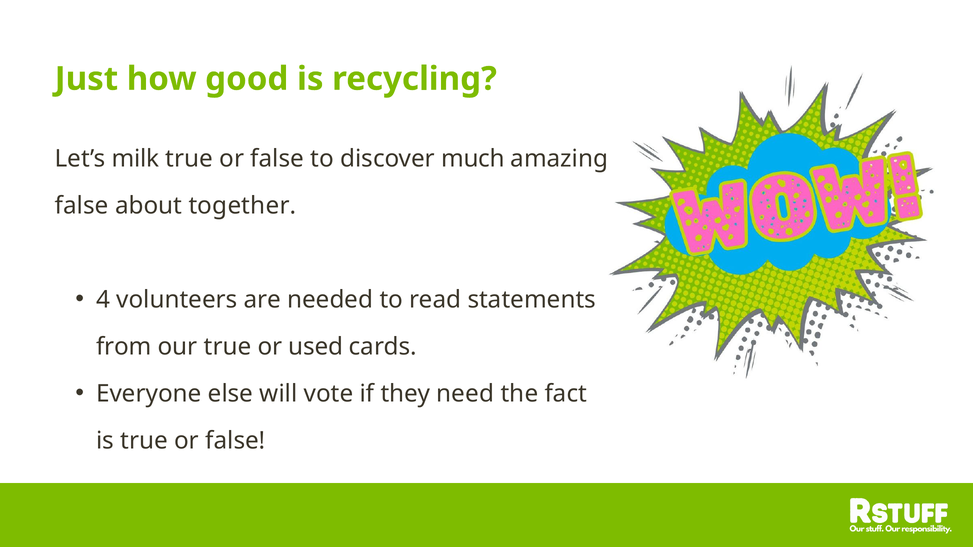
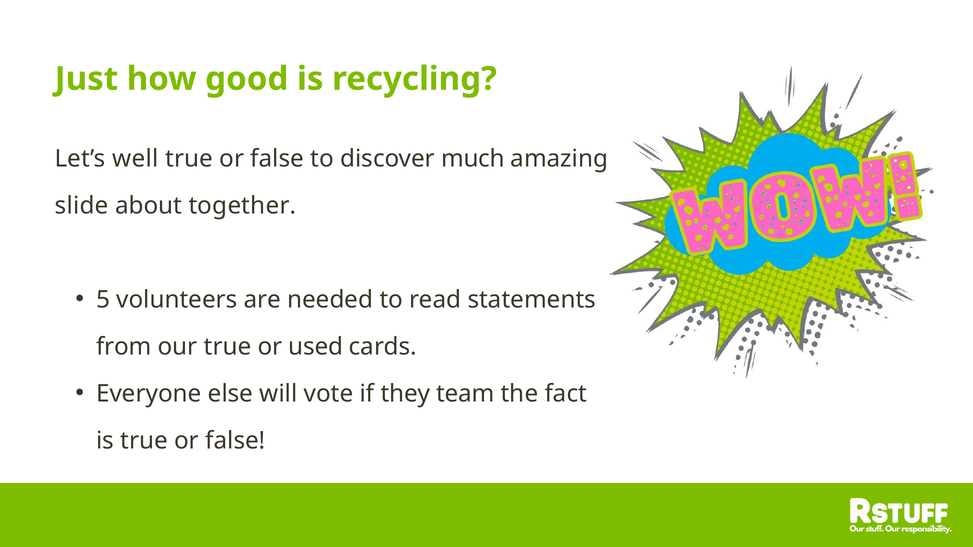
milk: milk -> well
false at (82, 206): false -> slide
4: 4 -> 5
need: need -> team
